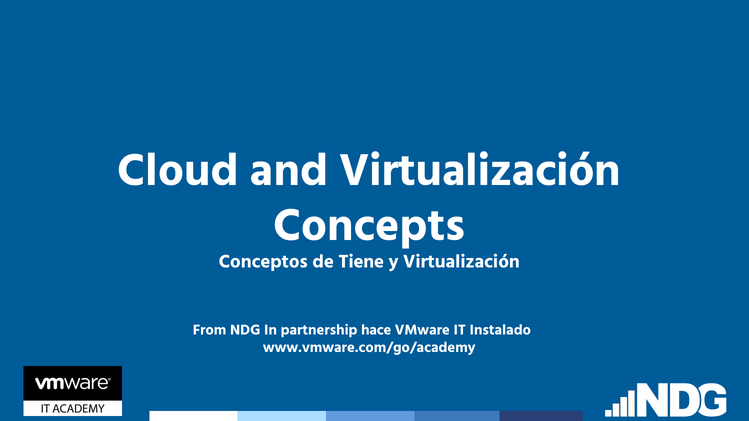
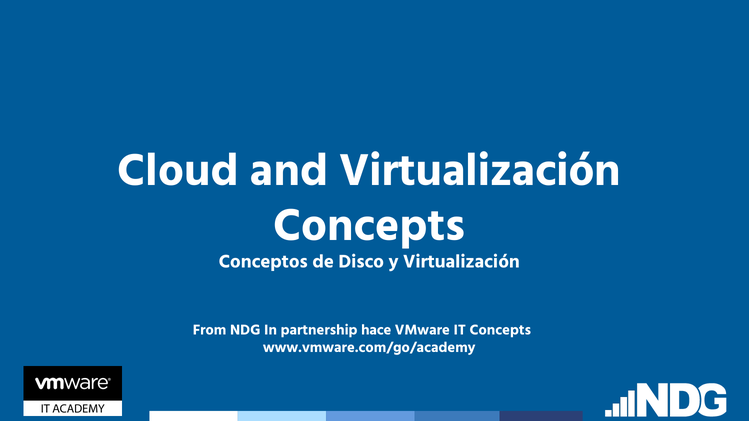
Tiene: Tiene -> Disco
IT Instalado: Instalado -> Concepts
